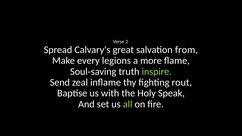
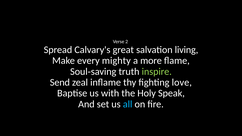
from: from -> living
legions: legions -> mighty
rout: rout -> love
all colour: light green -> light blue
